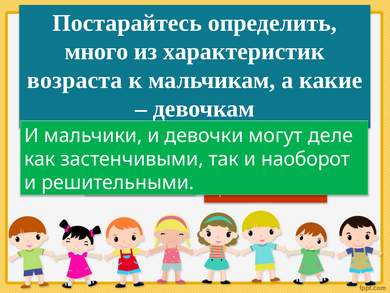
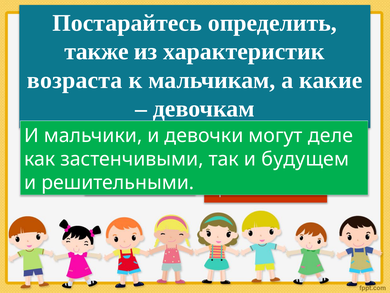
много: много -> также
наоборот: наоборот -> будущем
